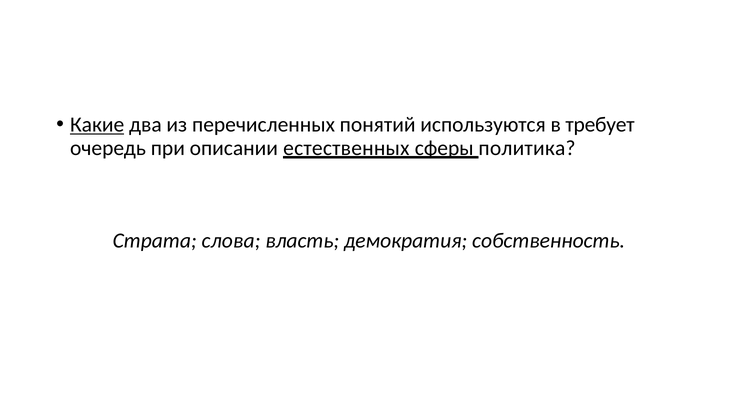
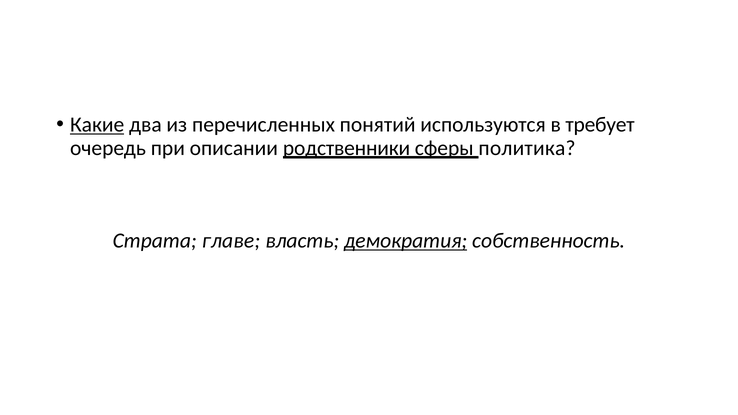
естественных: естественных -> родственники
слова: слова -> главе
демократия underline: none -> present
